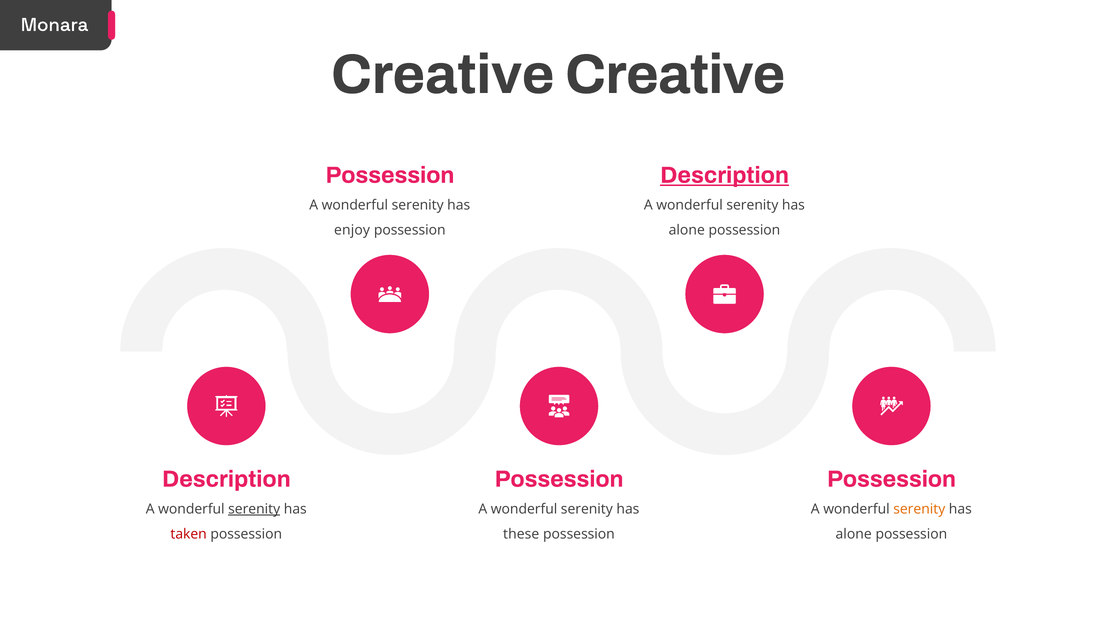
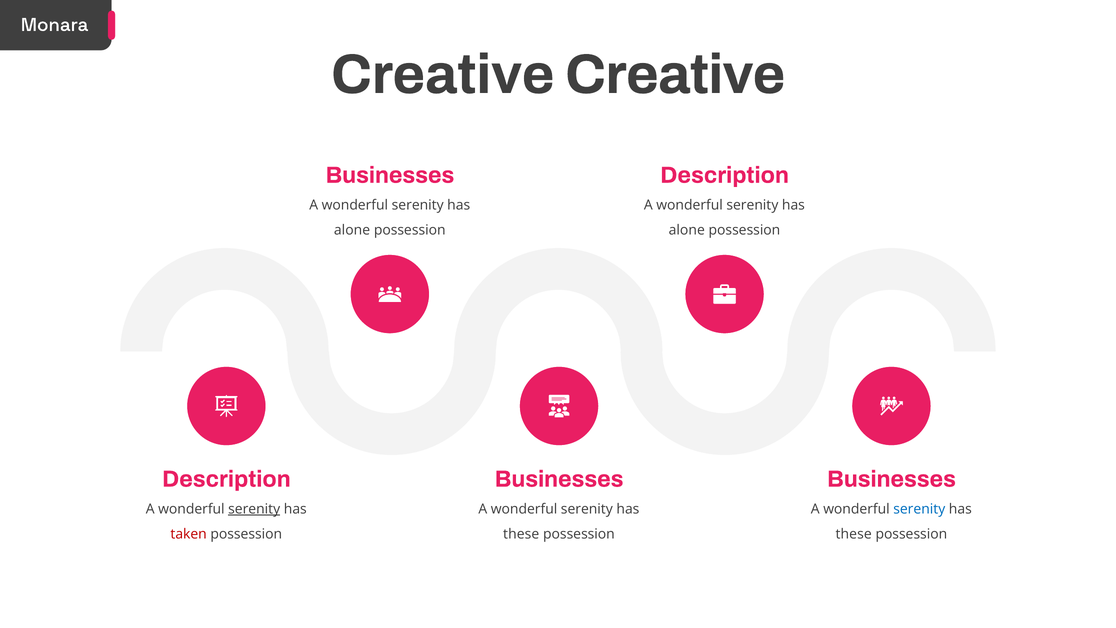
Possession at (390, 175): Possession -> Businesses
Description at (725, 175) underline: present -> none
enjoy at (352, 230): enjoy -> alone
Possession at (559, 479): Possession -> Businesses
Possession at (892, 479): Possession -> Businesses
serenity at (919, 509) colour: orange -> blue
alone at (854, 534): alone -> these
